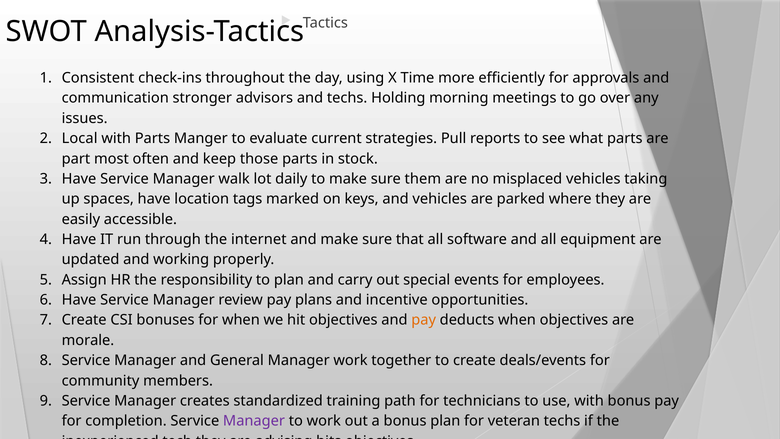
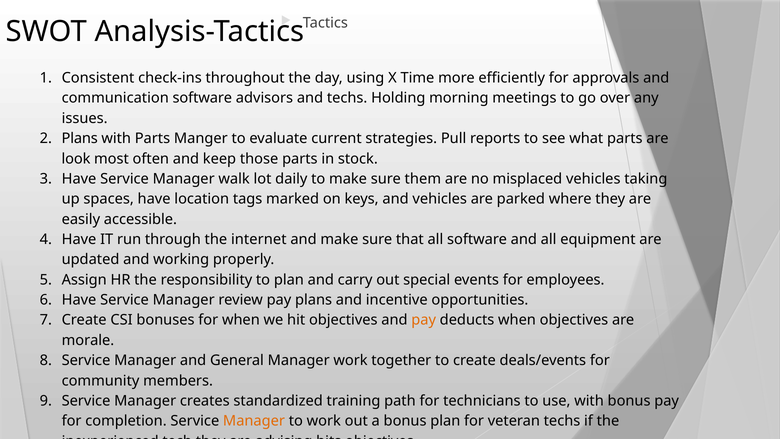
communication stronger: stronger -> software
Local at (80, 138): Local -> Plans
part: part -> look
Manager at (254, 421) colour: purple -> orange
